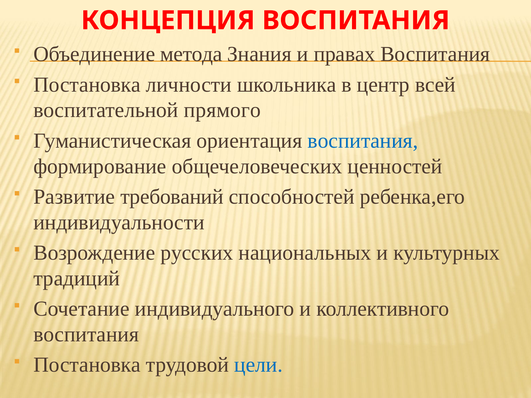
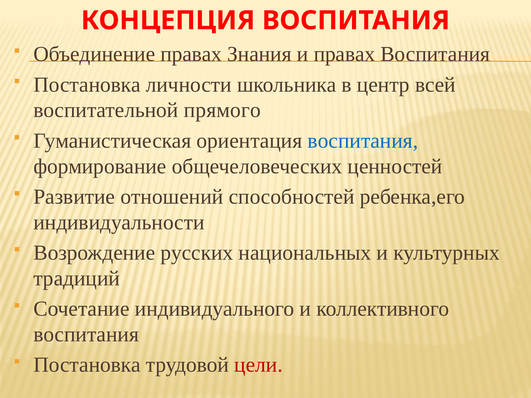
Объединение метода: метода -> правах
требований: требований -> отношений
цели colour: blue -> red
